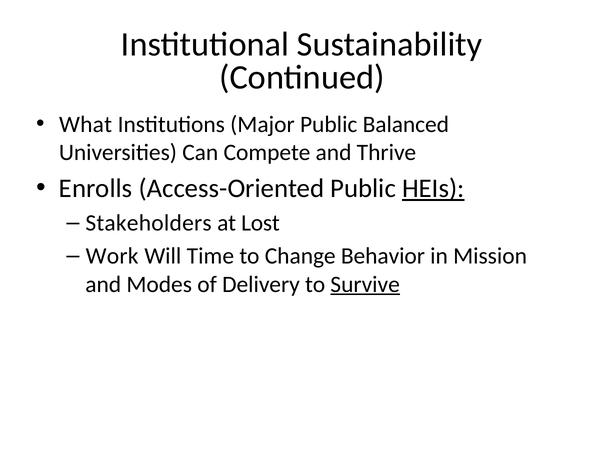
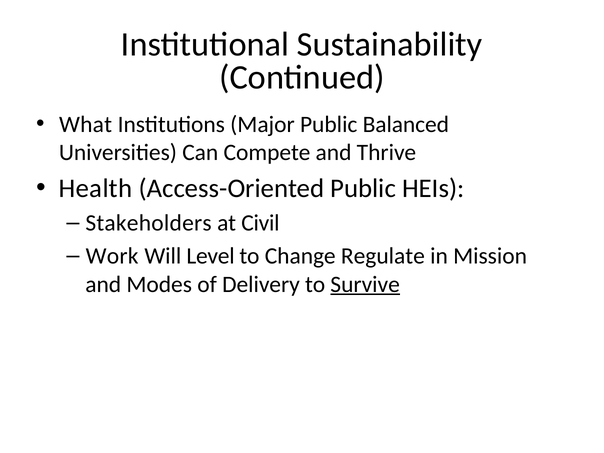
Enrolls: Enrolls -> Health
HEIs underline: present -> none
Lost: Lost -> Civil
Time: Time -> Level
Behavior: Behavior -> Regulate
